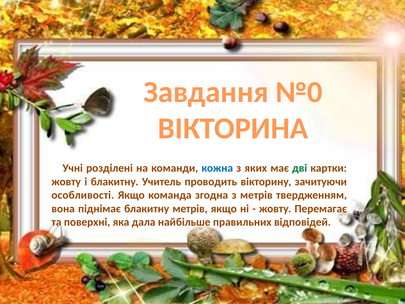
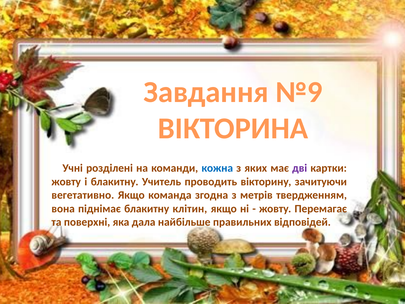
№0: №0 -> №9
дві colour: green -> purple
особливості: особливості -> вегетативно
блакитну метрів: метрів -> клітин
